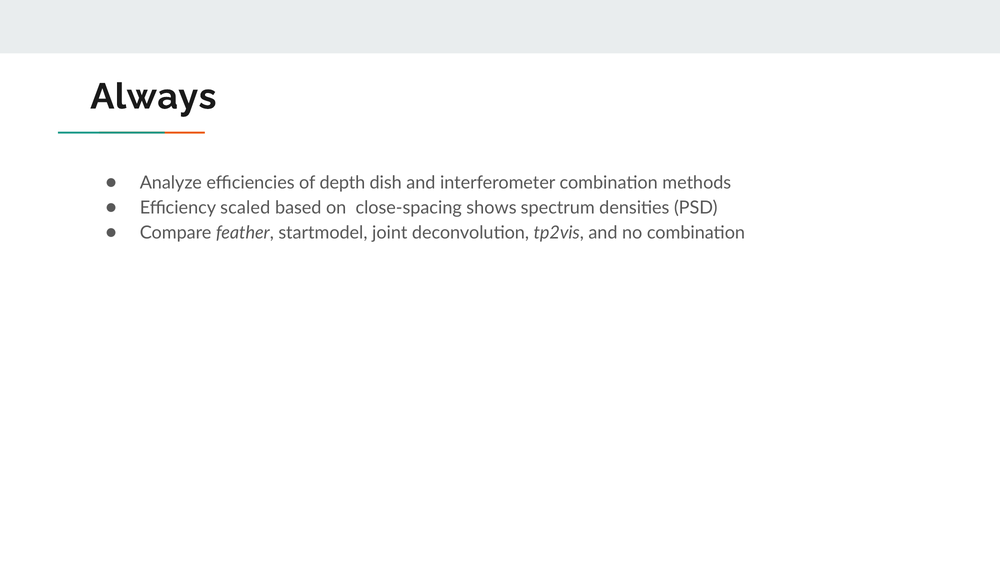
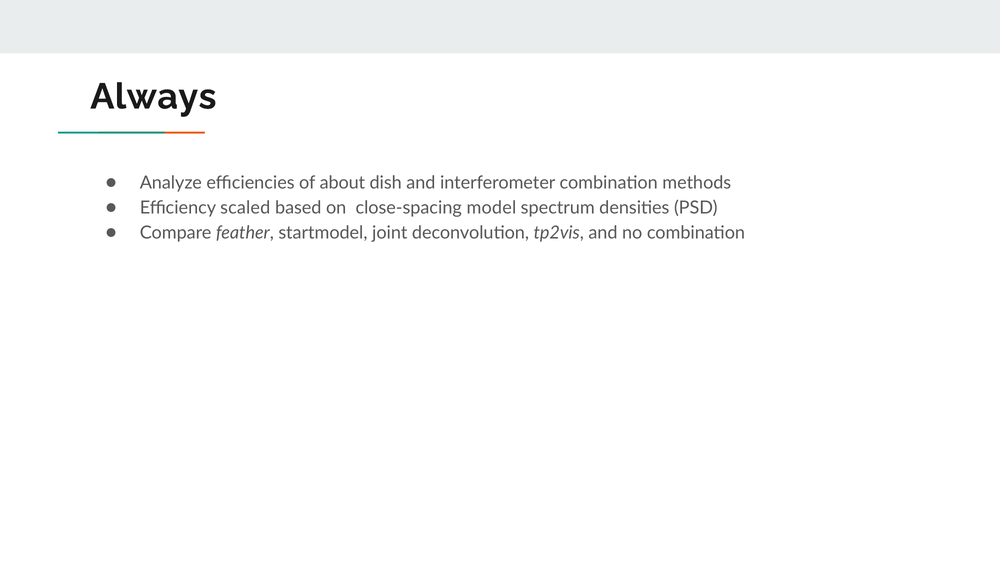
depth: depth -> about
shows: shows -> model
